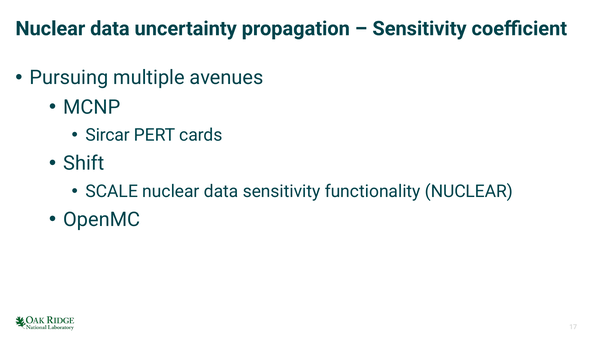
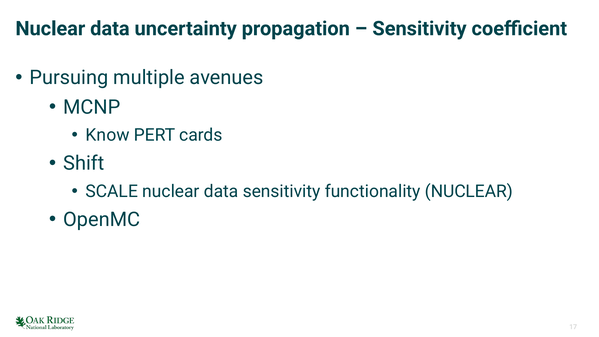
Sircar: Sircar -> Know
